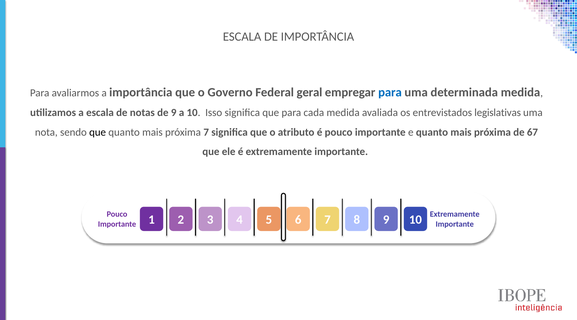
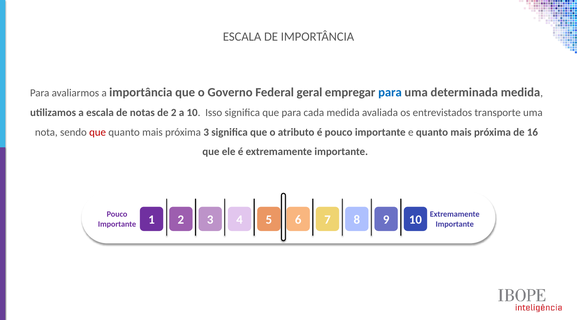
de 9: 9 -> 2
legislativas: legislativas -> transporte
que at (98, 132) colour: black -> red
próxima 7: 7 -> 3
67: 67 -> 16
